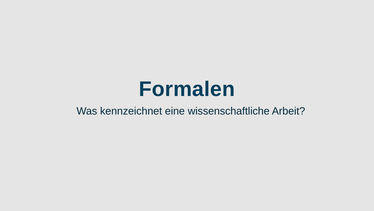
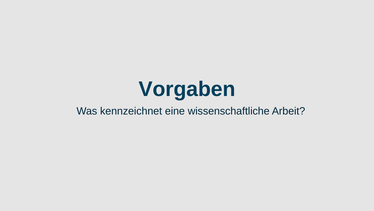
Formalen: Formalen -> Vorgaben
